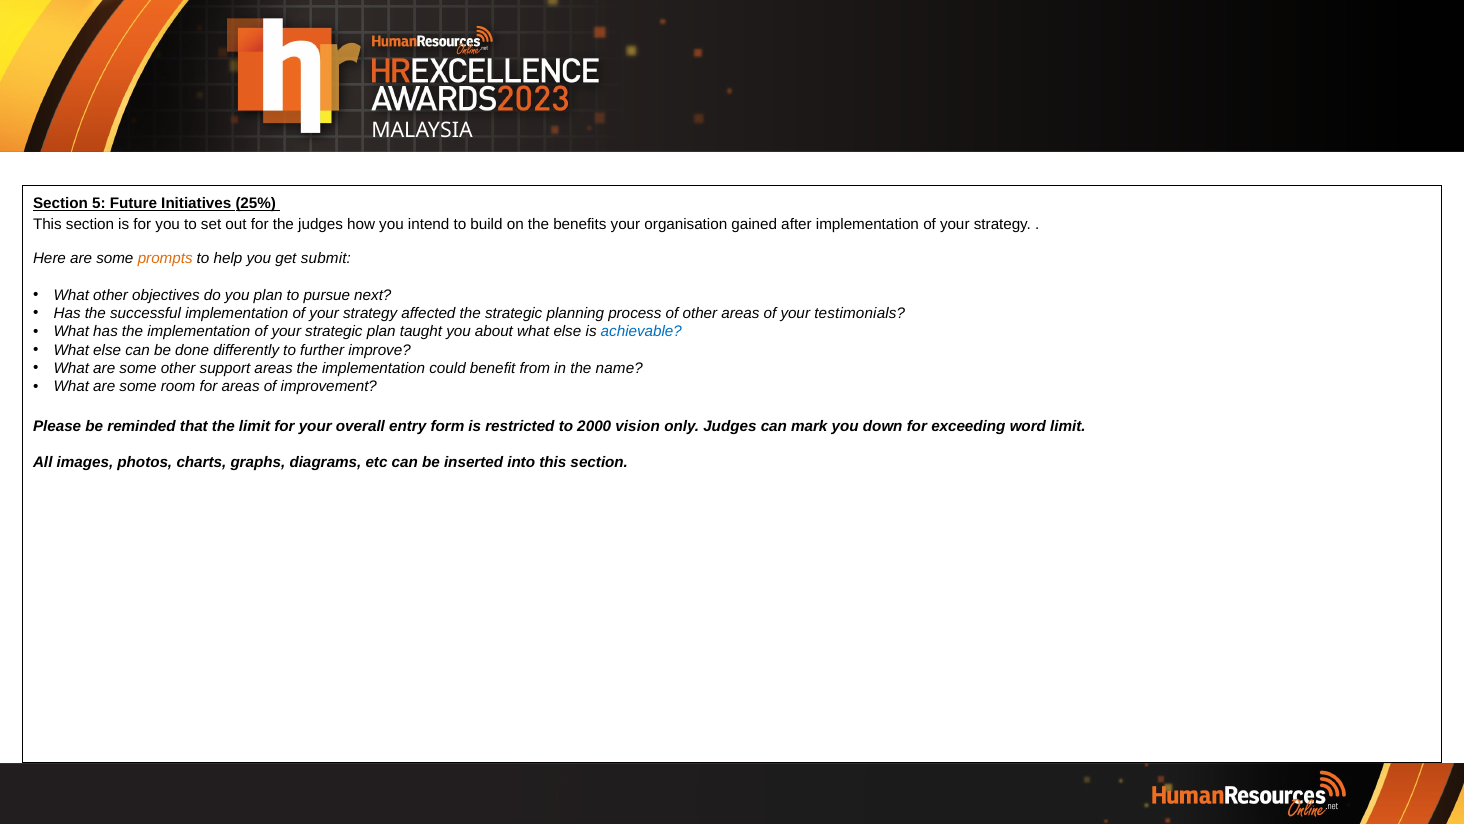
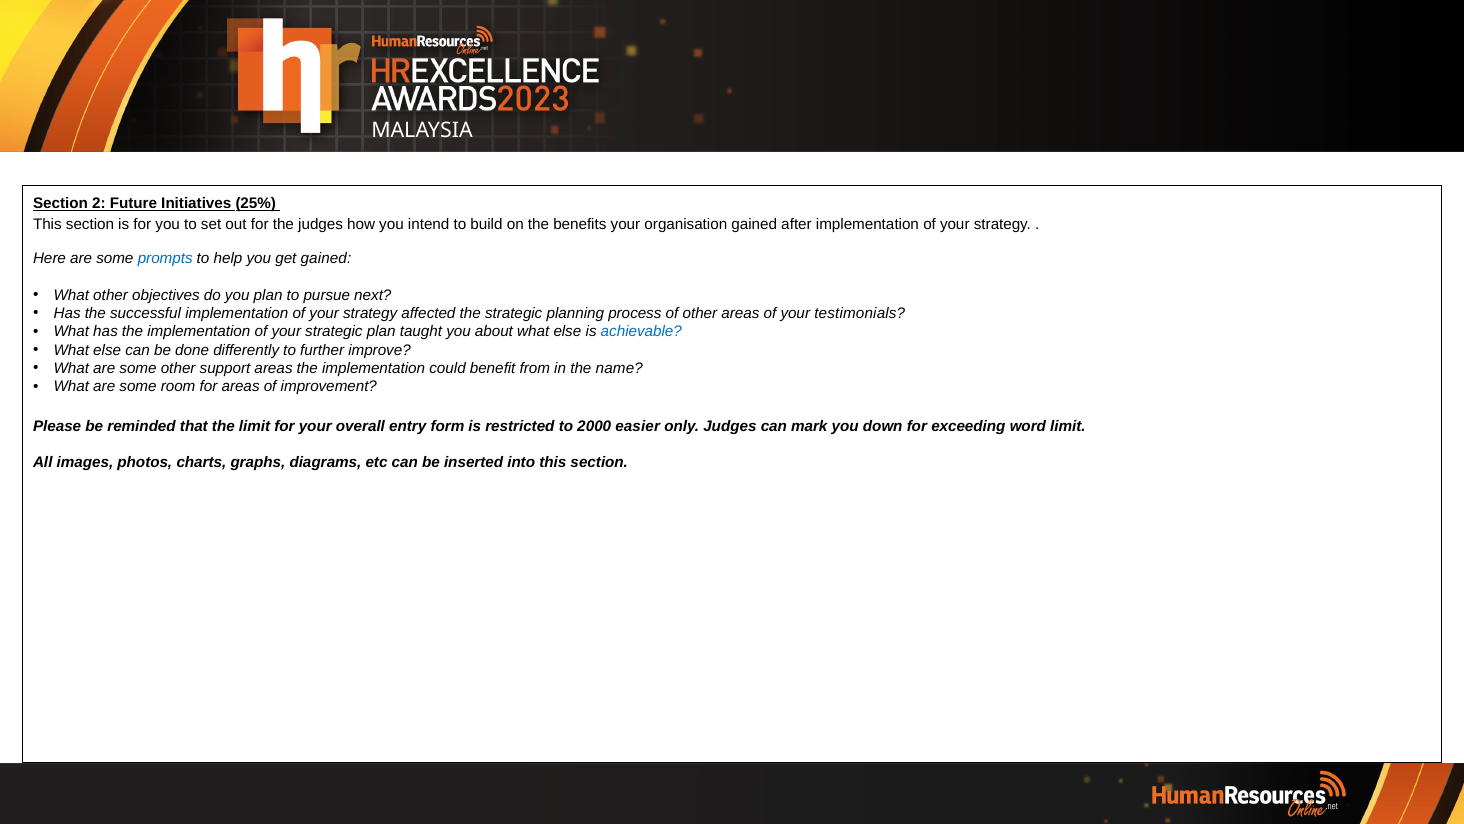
5: 5 -> 2
prompts colour: orange -> blue
get submit: submit -> gained
vision: vision -> easier
